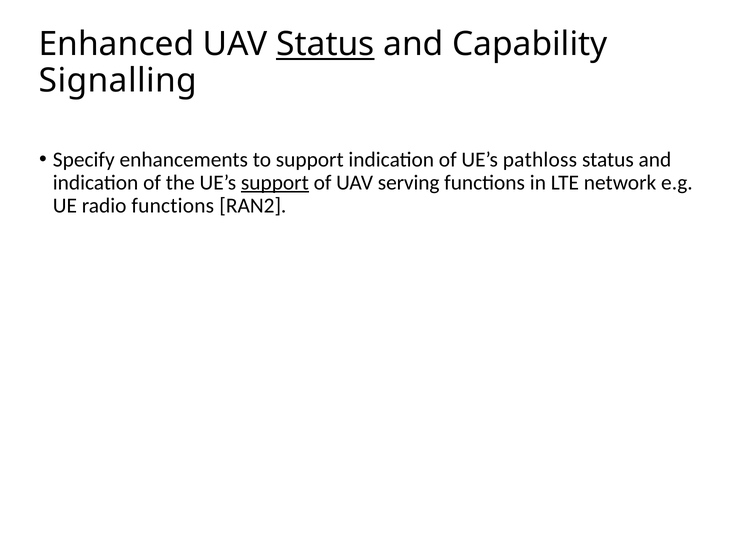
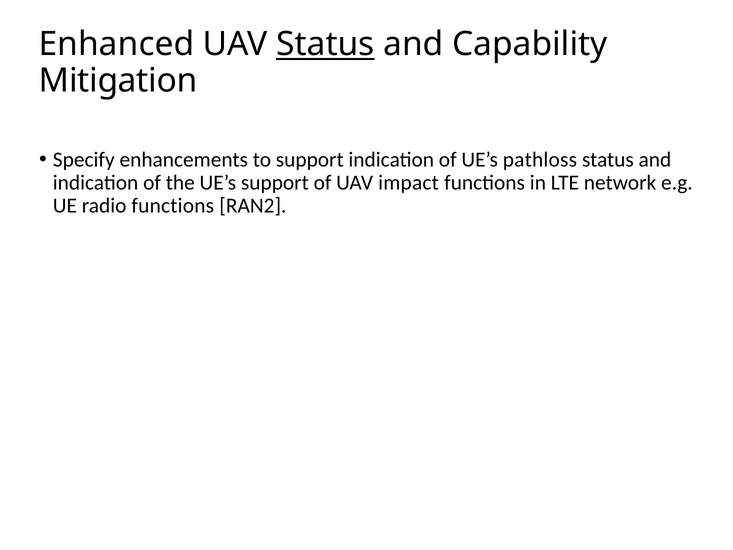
Signalling: Signalling -> Mitigation
support at (275, 182) underline: present -> none
serving: serving -> impact
